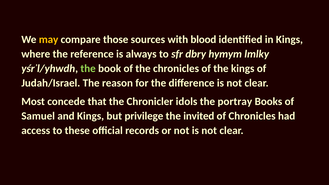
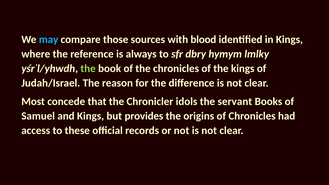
may colour: yellow -> light blue
portray: portray -> servant
privilege: privilege -> provides
invited: invited -> origins
